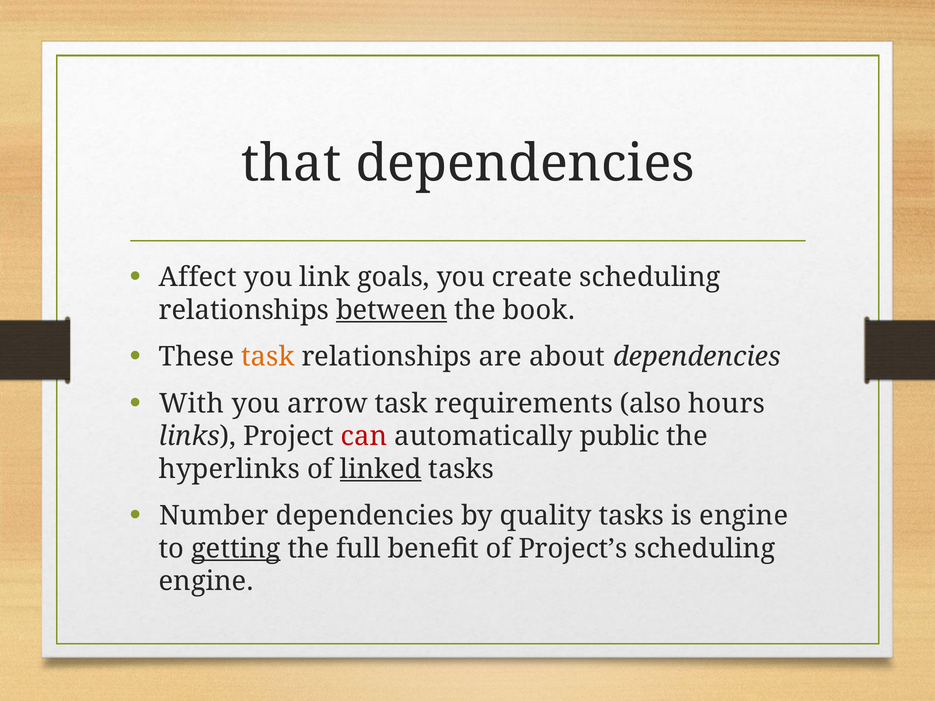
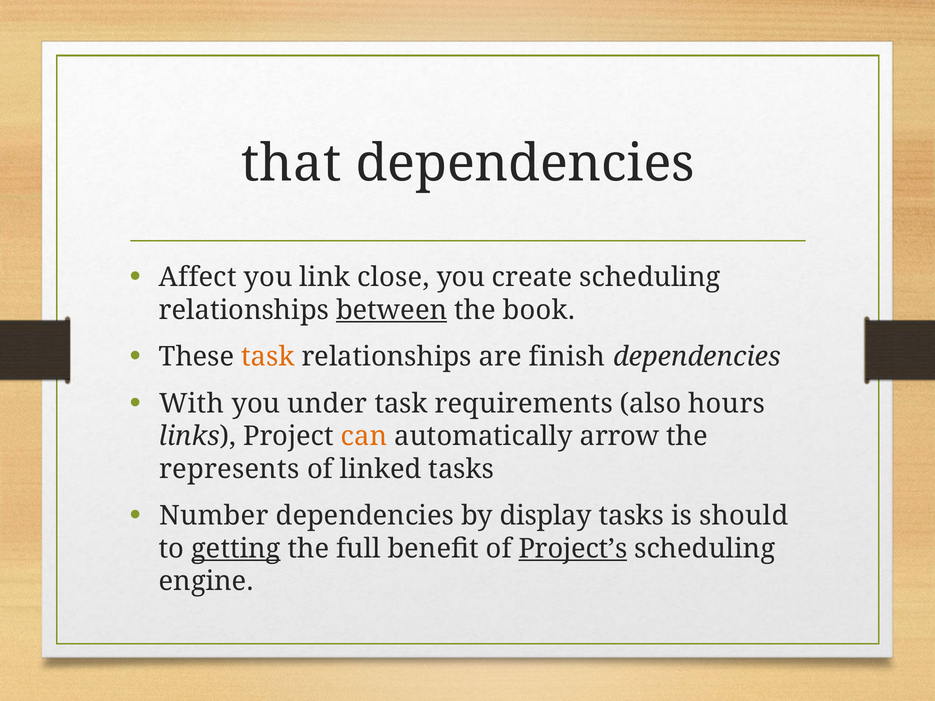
goals: goals -> close
about: about -> finish
arrow: arrow -> under
can colour: red -> orange
public: public -> arrow
hyperlinks: hyperlinks -> represents
linked underline: present -> none
quality: quality -> display
is engine: engine -> should
Project’s underline: none -> present
